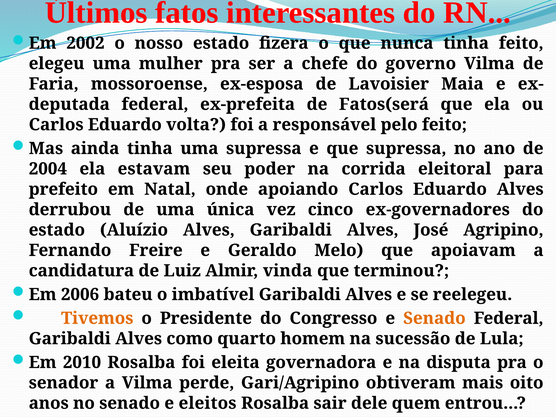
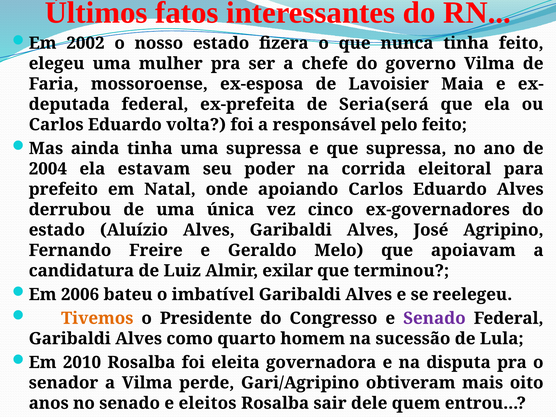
Fatos(será: Fatos(será -> Seria(será
vinda: vinda -> exilar
Senado at (434, 318) colour: orange -> purple
